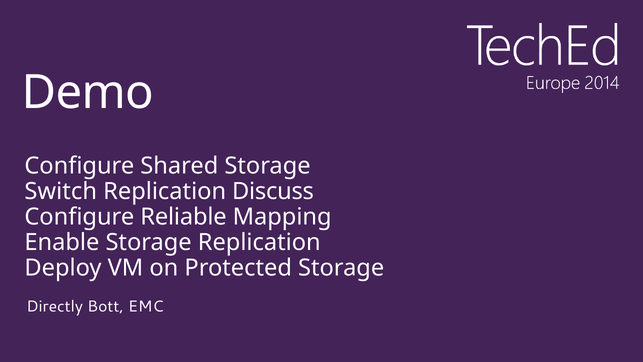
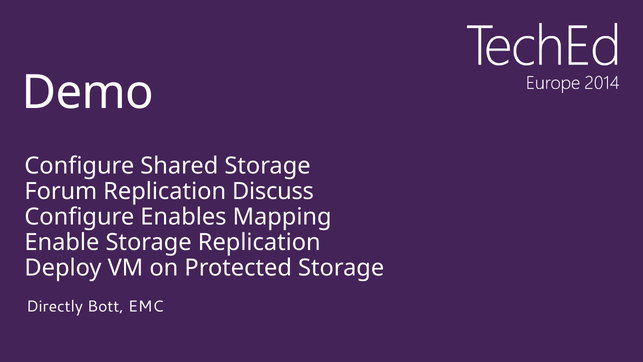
Switch: Switch -> Forum
Reliable: Reliable -> Enables
